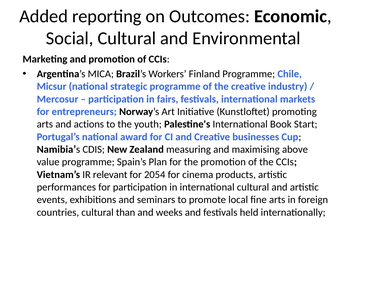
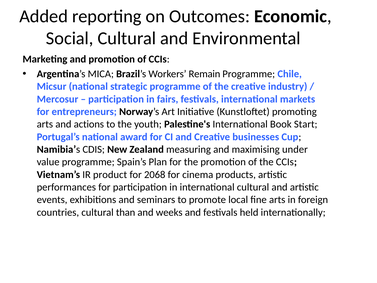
Finland: Finland -> Remain
above: above -> under
relevant: relevant -> product
2054: 2054 -> 2068
